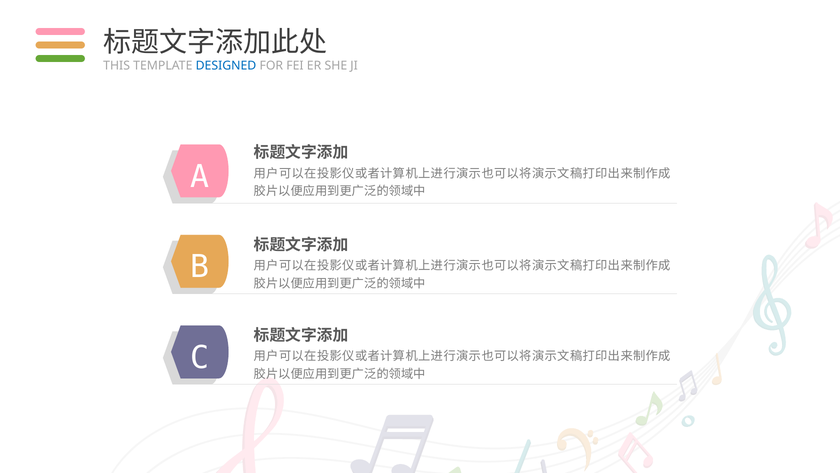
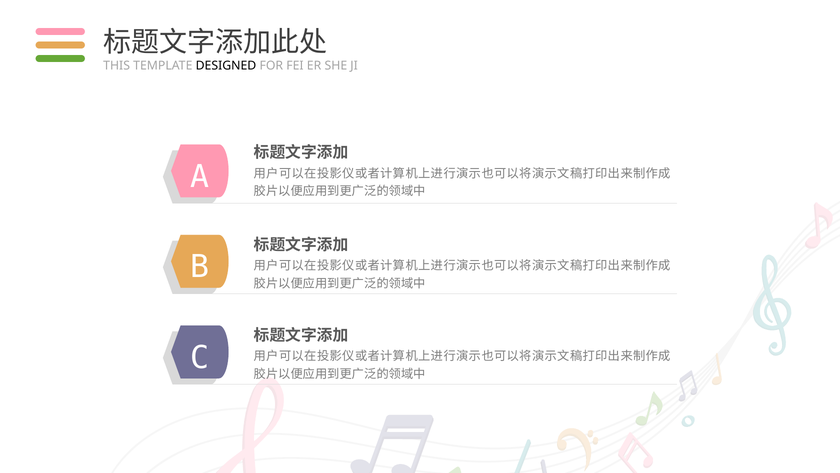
DESIGNED colour: blue -> black
